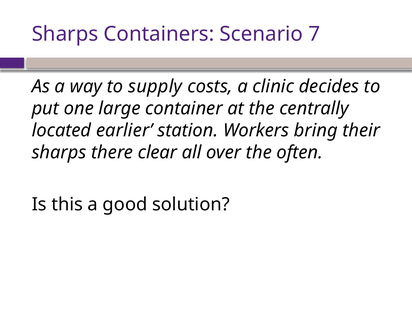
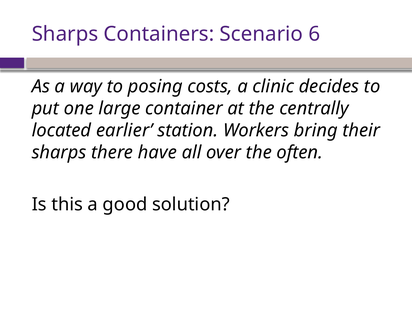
7: 7 -> 6
supply: supply -> posing
clear: clear -> have
